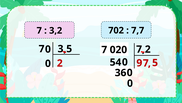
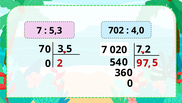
7,7: 7,7 -> 4,0
3,2: 3,2 -> 5,3
